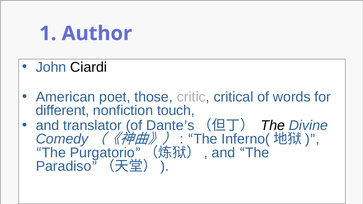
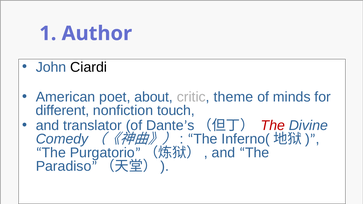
those: those -> about
critical: critical -> theme
words: words -> minds
The at (273, 126) colour: black -> red
